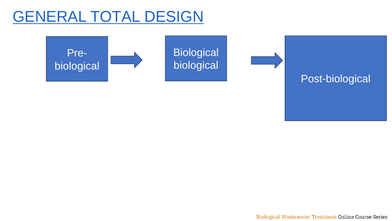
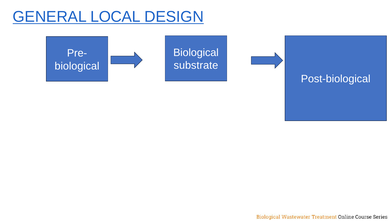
TOTAL: TOTAL -> LOCAL
biological at (196, 65): biological -> substrate
